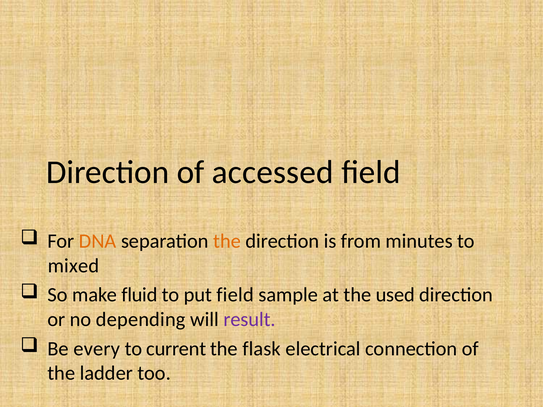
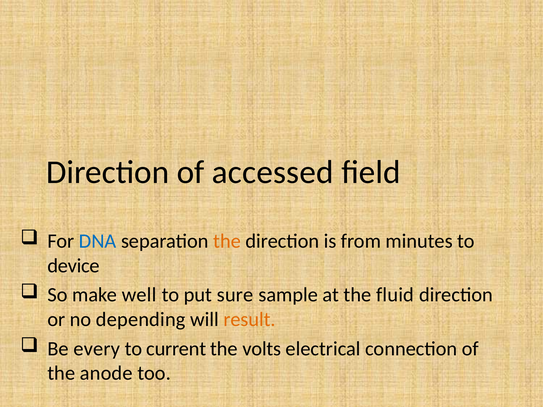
DNA colour: orange -> blue
mixed: mixed -> device
fluid: fluid -> well
put field: field -> sure
used: used -> fluid
result colour: purple -> orange
flask: flask -> volts
ladder: ladder -> anode
